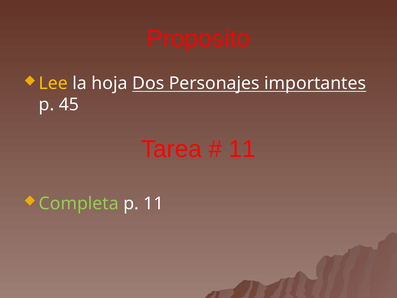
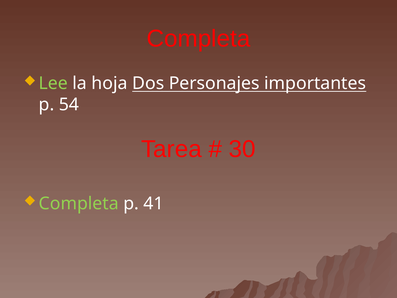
Proposito at (198, 38): Proposito -> Completa
Lee colour: yellow -> light green
45: 45 -> 54
11 at (242, 149): 11 -> 30
p 11: 11 -> 41
